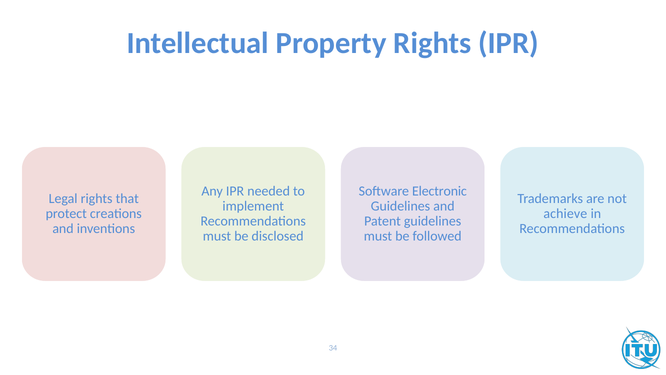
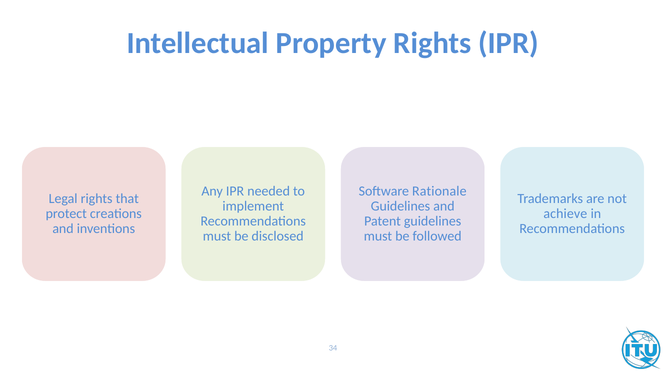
Electronic: Electronic -> Rationale
